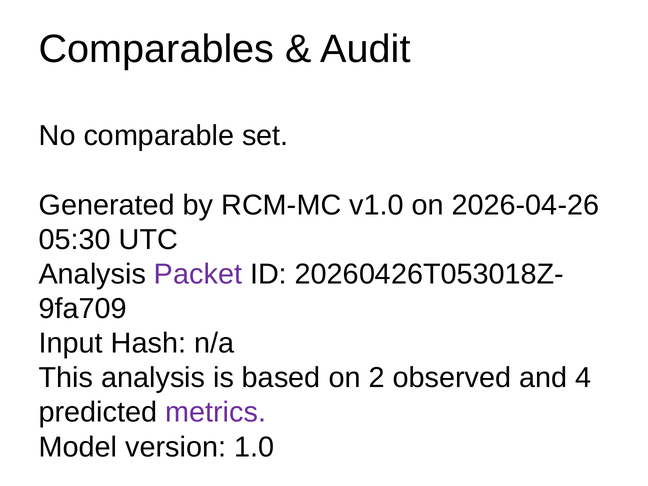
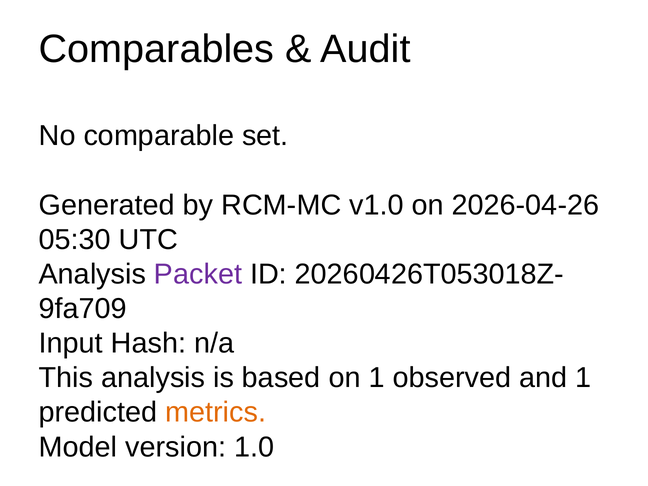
on 2: 2 -> 1
and 4: 4 -> 1
metrics colour: purple -> orange
